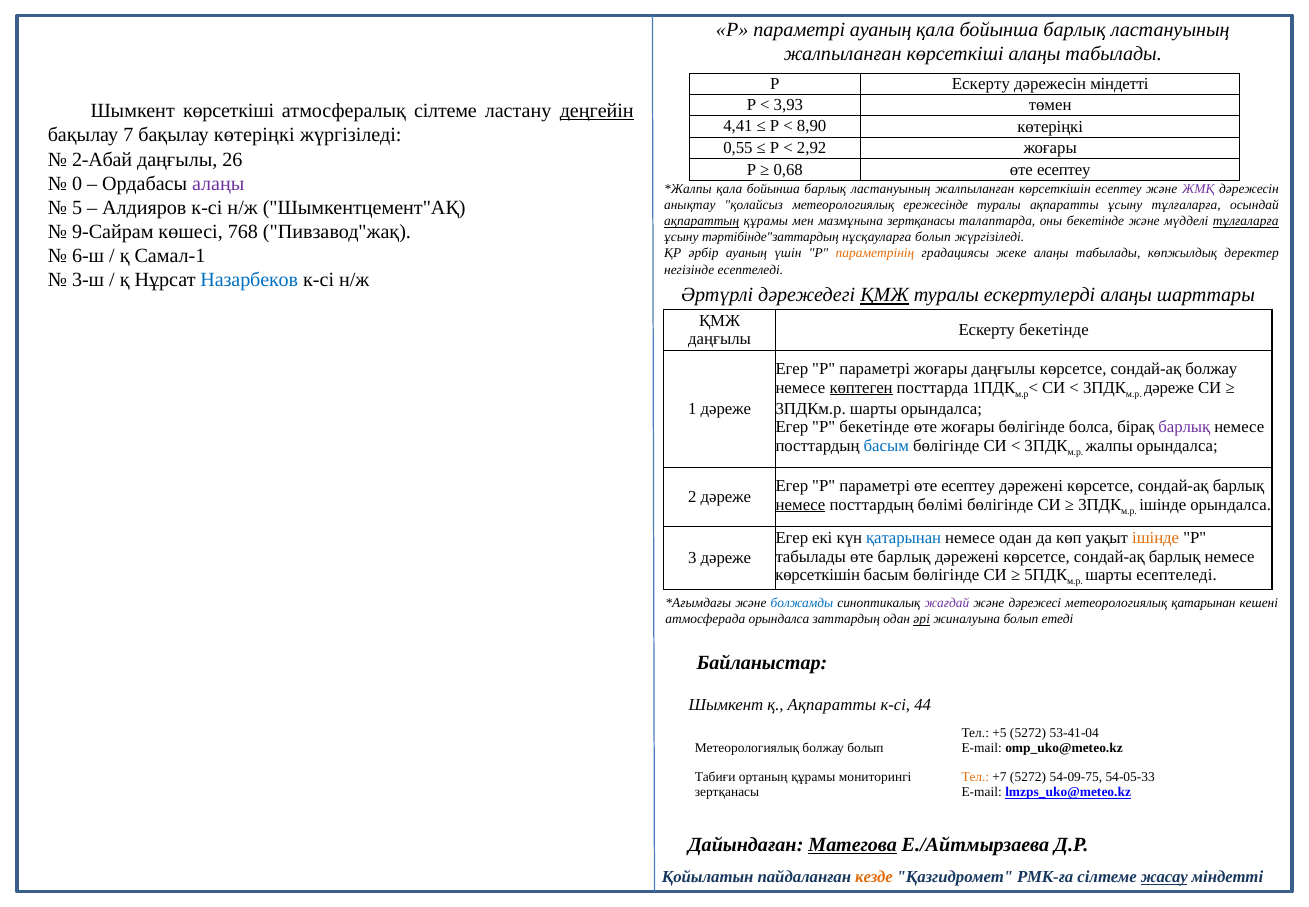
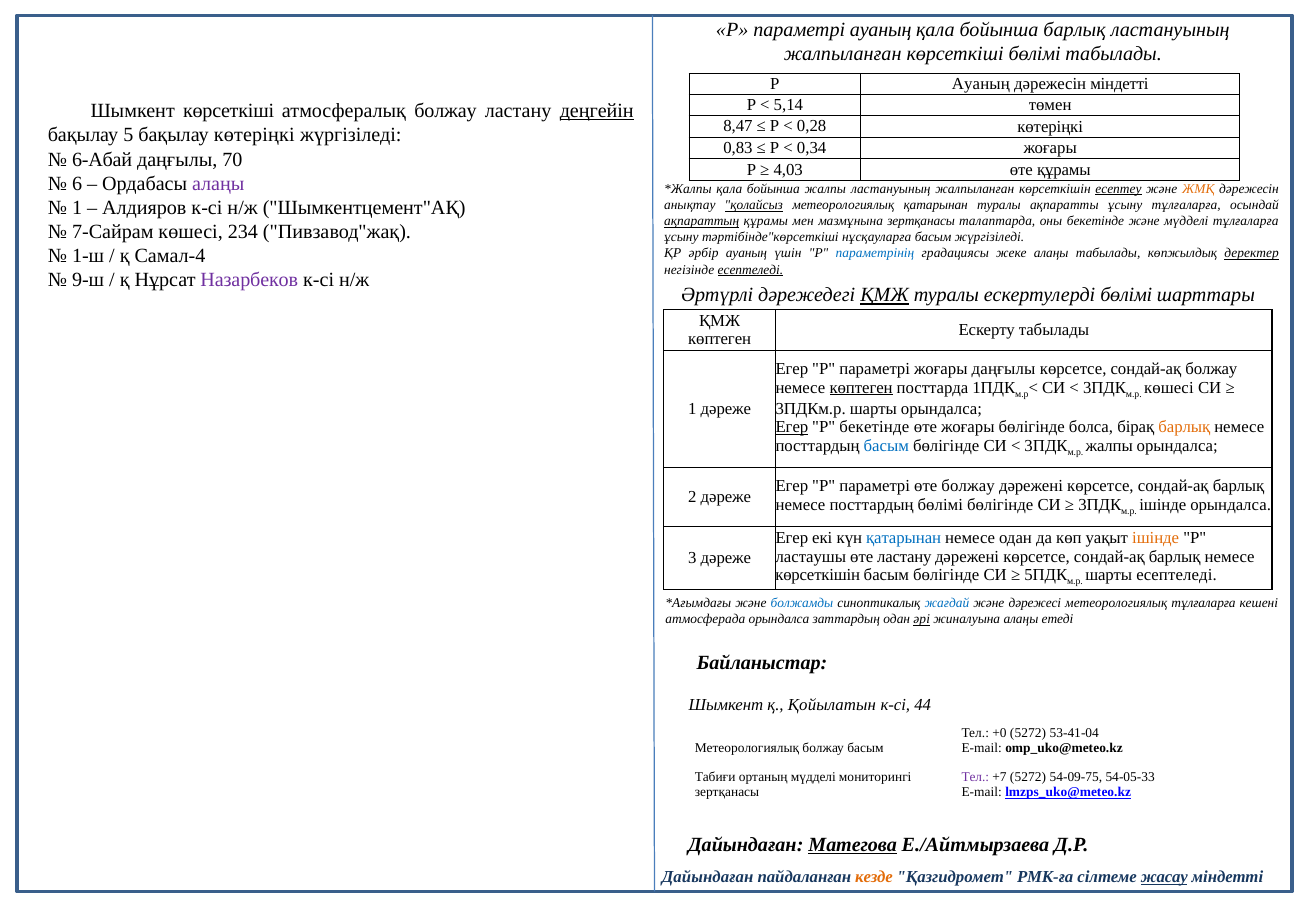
көрсеткіші алаңы: алаңы -> бөлімі
Р Ескерту: Ескерту -> Ауаның
3,93: 3,93 -> 5,14
атмосфералық сілтеме: сілтеме -> болжау
4,41: 4,41 -> 8,47
8,90: 8,90 -> 0,28
7: 7 -> 5
0,55: 0,55 -> 0,83
2,92: 2,92 -> 0,34
2-Абай: 2-Абай -> 6-Абай
26: 26 -> 70
0,68: 0,68 -> 4,03
есептеу at (1064, 170): есептеу -> құрамы
0: 0 -> 6
барлық at (825, 189): барлық -> жалпы
есептеу at (1118, 189) underline: none -> present
ЖМҚ colour: purple -> orange
5 at (77, 208): 5 -> 1
қолайсыз underline: none -> present
метеорологиялық ережесінде: ережесінде -> қатарынан
тұлғаларға at (1246, 221) underline: present -> none
9-Сайрам: 9-Сайрам -> 7-Сайрам
768: 768 -> 234
тәртібінде"заттардың: тәртібінде"заттардың -> тәртібінде"көрсеткіші
нұсқауларға болып: болып -> басым
6-ш: 6-ш -> 1-ш
Самал-1: Самал-1 -> Самал-4
параметрінің colour: orange -> blue
деректер underline: none -> present
есептеледі at (750, 269) underline: none -> present
3-ш: 3-ш -> 9-ш
Назарбеков colour: blue -> purple
ескертулерді алаңы: алаңы -> бөлімі
Ескерту бекетінде: бекетінде -> табылады
даңғылы at (720, 339): даңғылы -> көптеген
дәреже at (1169, 387): дәреже -> көшесі
Егер at (792, 427) underline: none -> present
барлық at (1184, 427) colour: purple -> orange
параметрі өте есептеу: есептеу -> болжау
немесе at (800, 504) underline: present -> none
табылады at (811, 556): табылады -> ластаушы
өте барлық: барлық -> ластану
жағдай colour: purple -> blue
метеорологиялық қатарынан: қатарынан -> тұлғаларға
жиналуына болып: болып -> алаңы
қ Ақпаратты: Ақпаратты -> Қойылатын
+5: +5 -> +0
болжау болып: болып -> басым
ортаның құрамы: құрамы -> мүдделі
Тел at (975, 777) colour: orange -> purple
Қойылатын at (708, 876): Қойылатын -> Дайындаған
